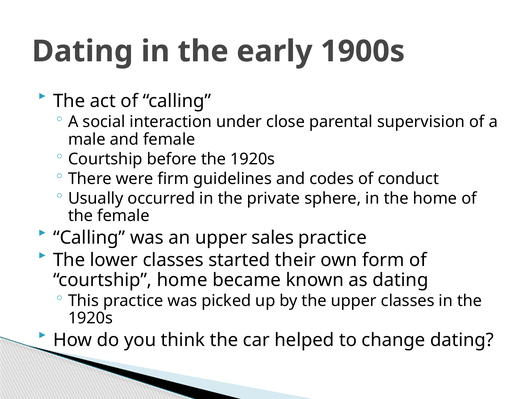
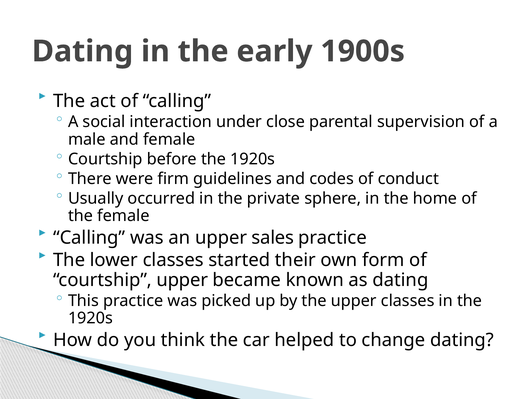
courtship home: home -> upper
